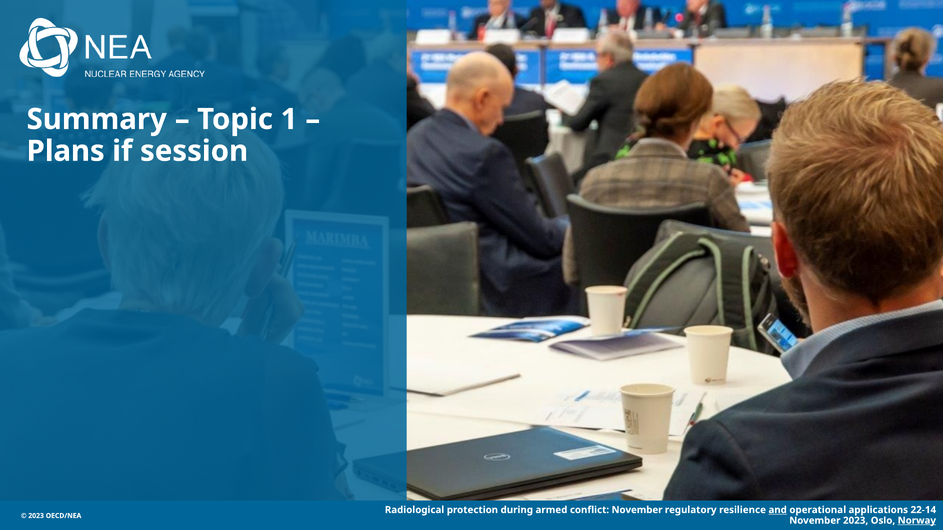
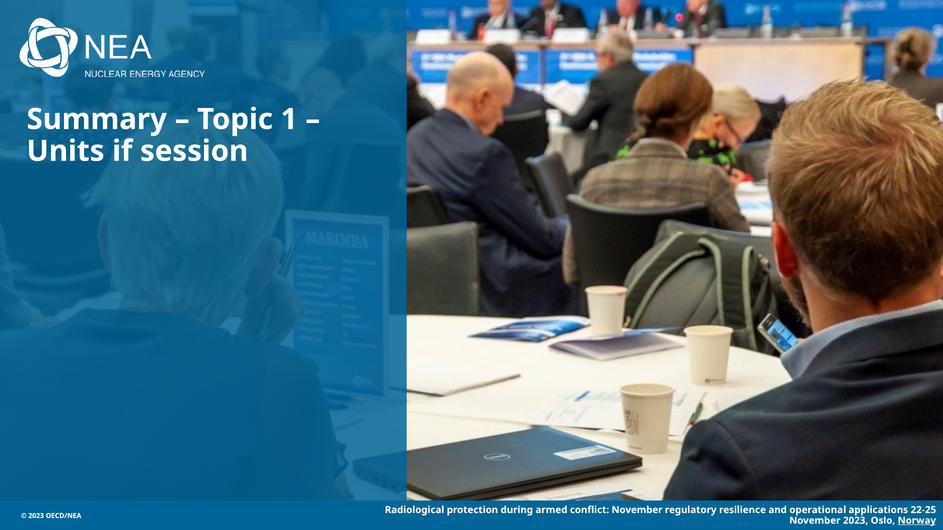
Plans: Plans -> Units
and underline: present -> none
22-14: 22-14 -> 22-25
